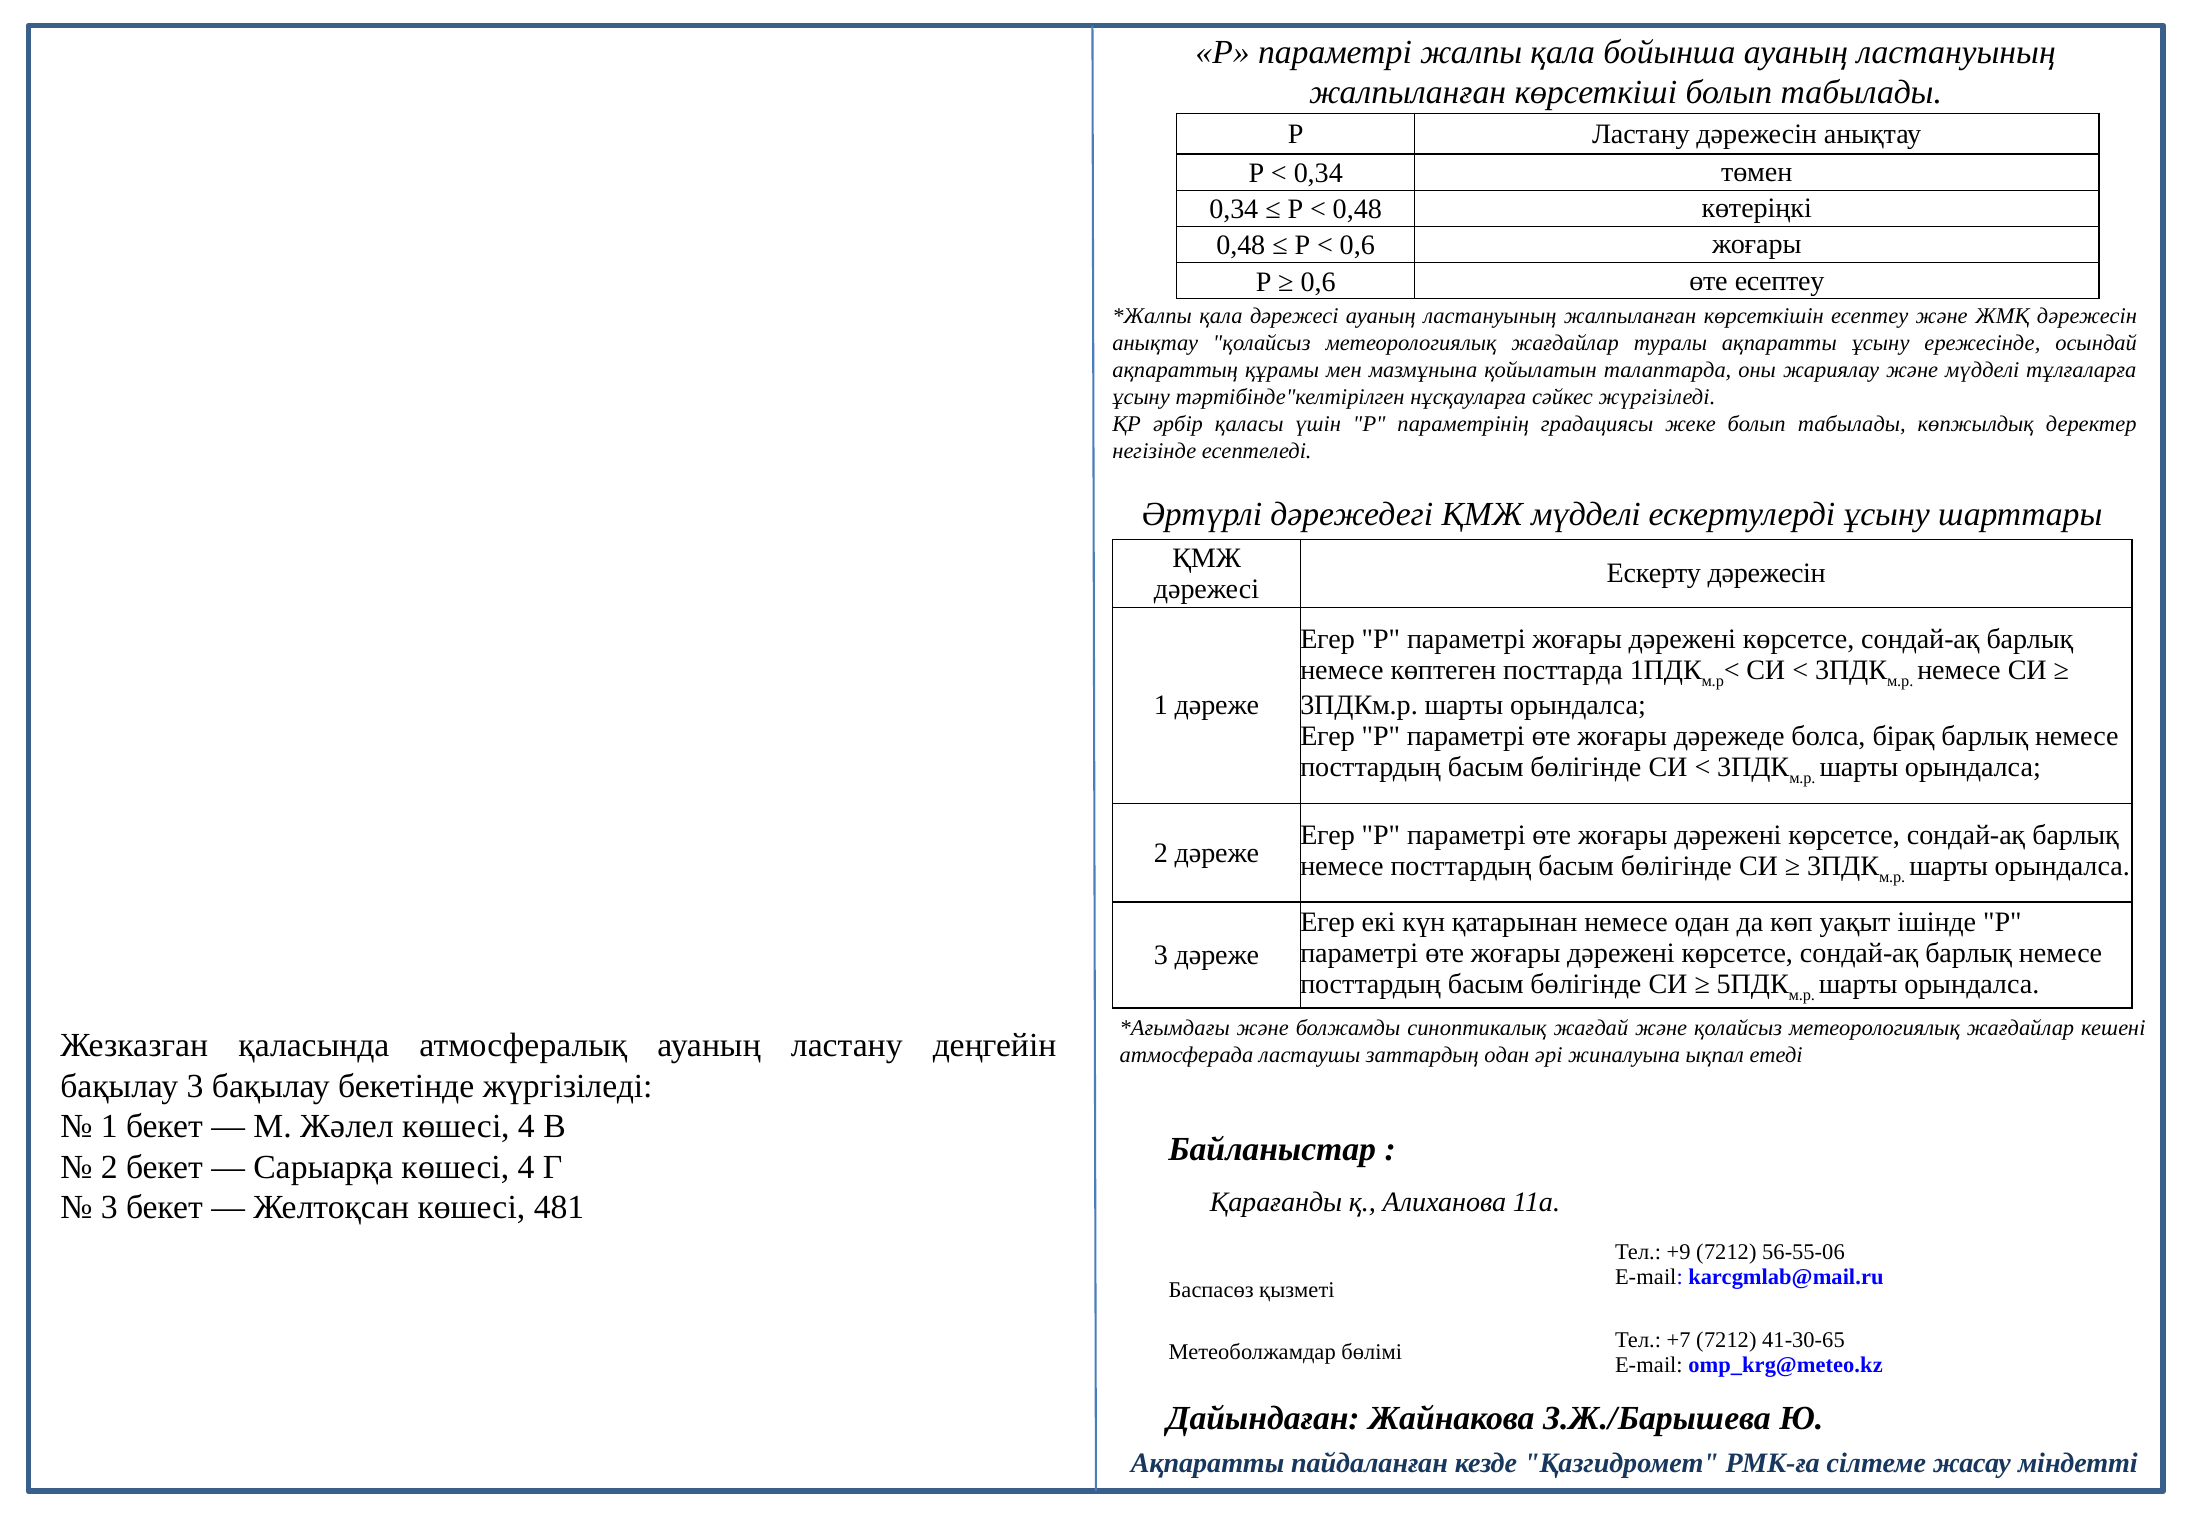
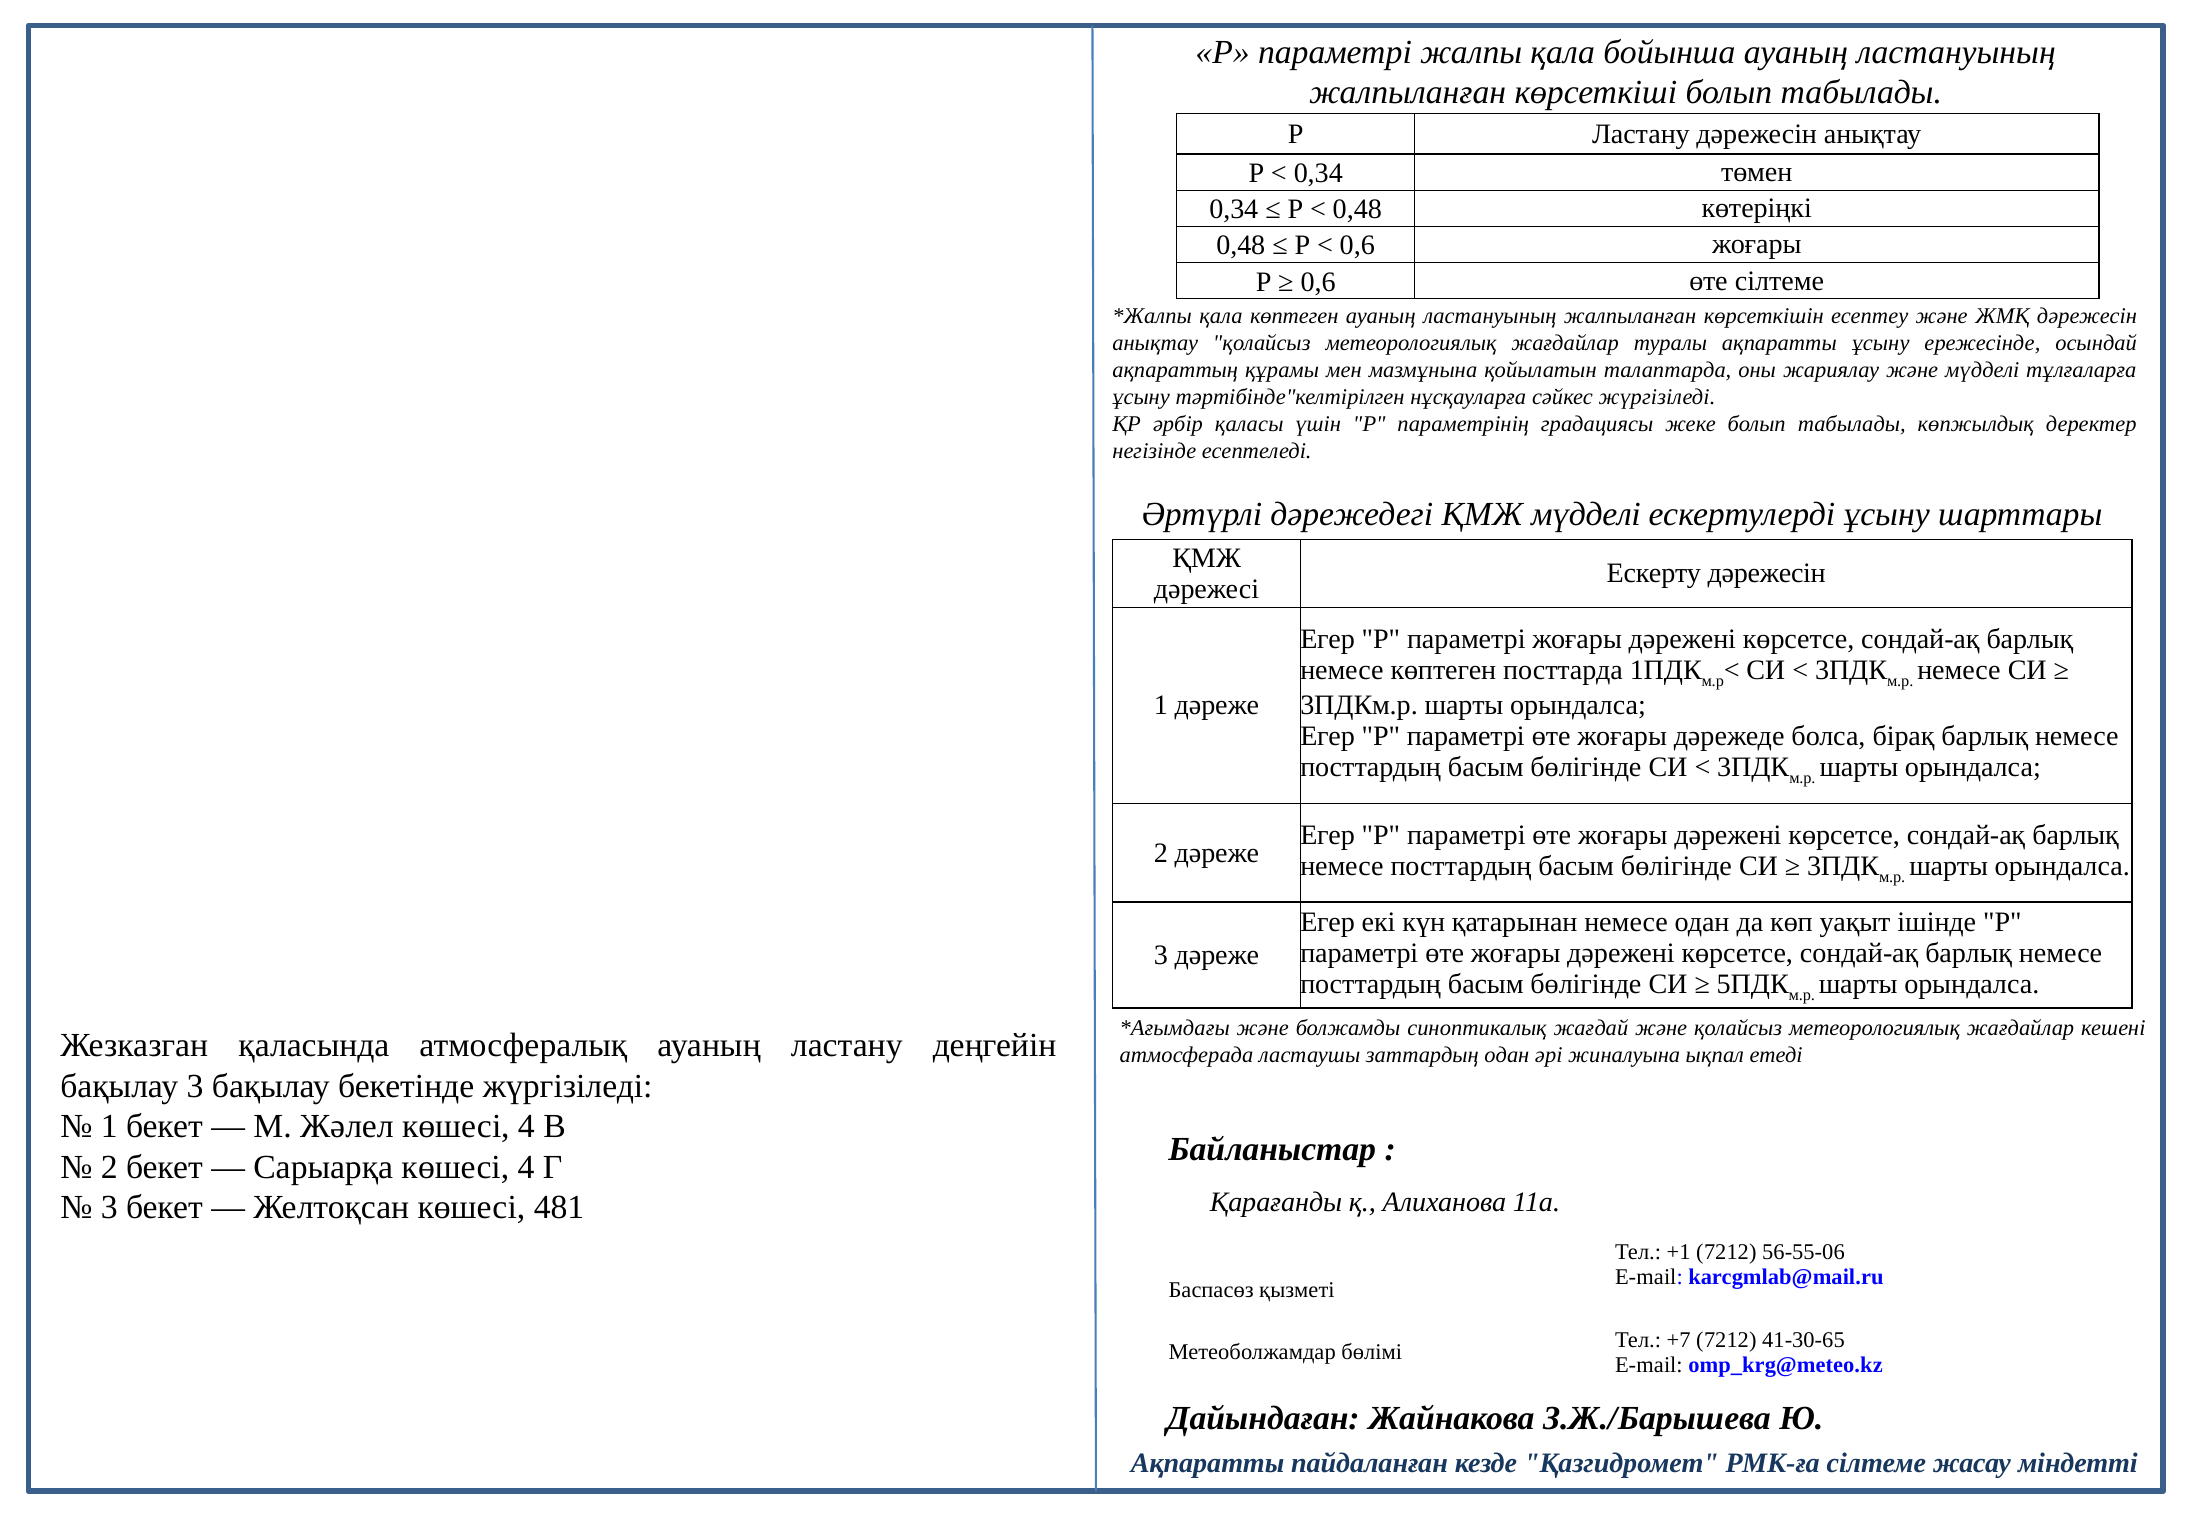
өте есептеу: есептеу -> сілтеме
қала дәрежесі: дәрежесі -> көптеген
+9: +9 -> +1
